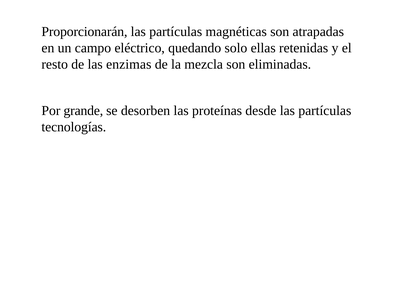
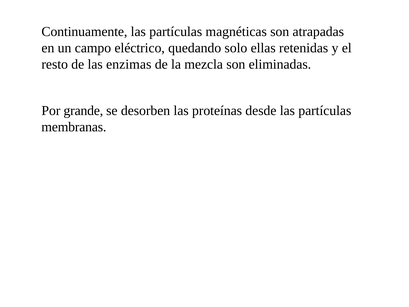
Proporcionarán: Proporcionarán -> Continuamente
tecnologías: tecnologías -> membranas
